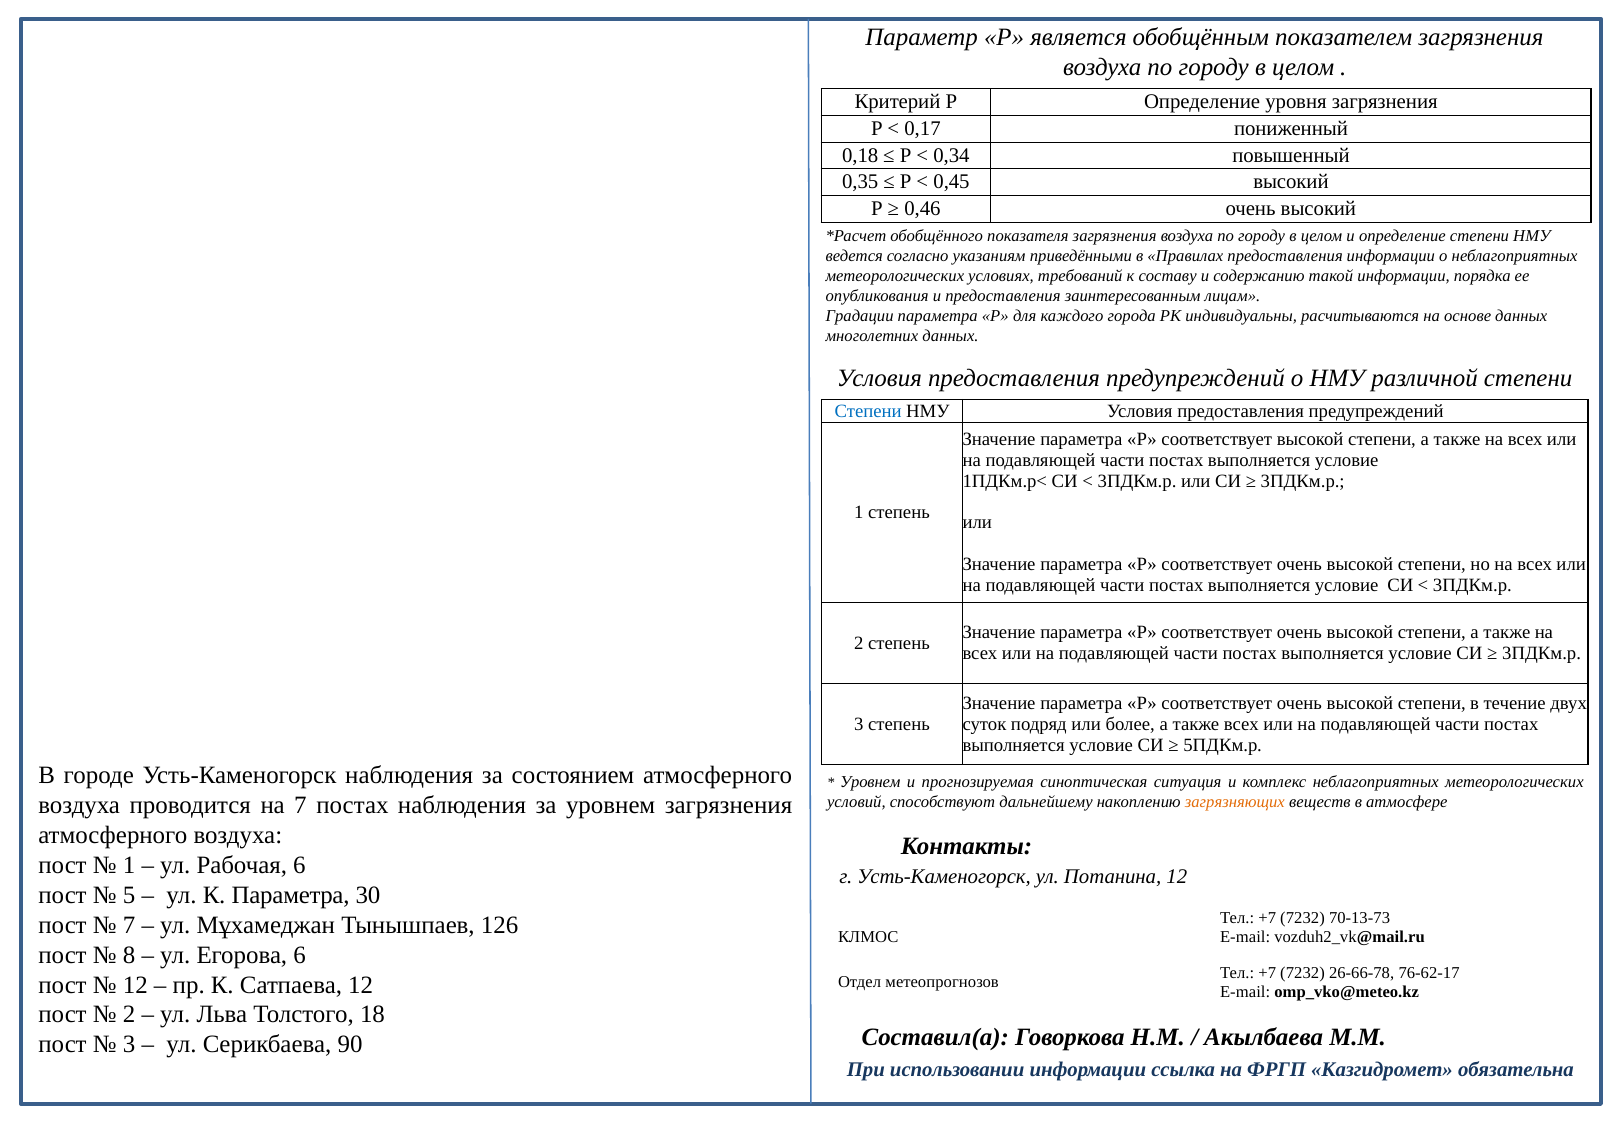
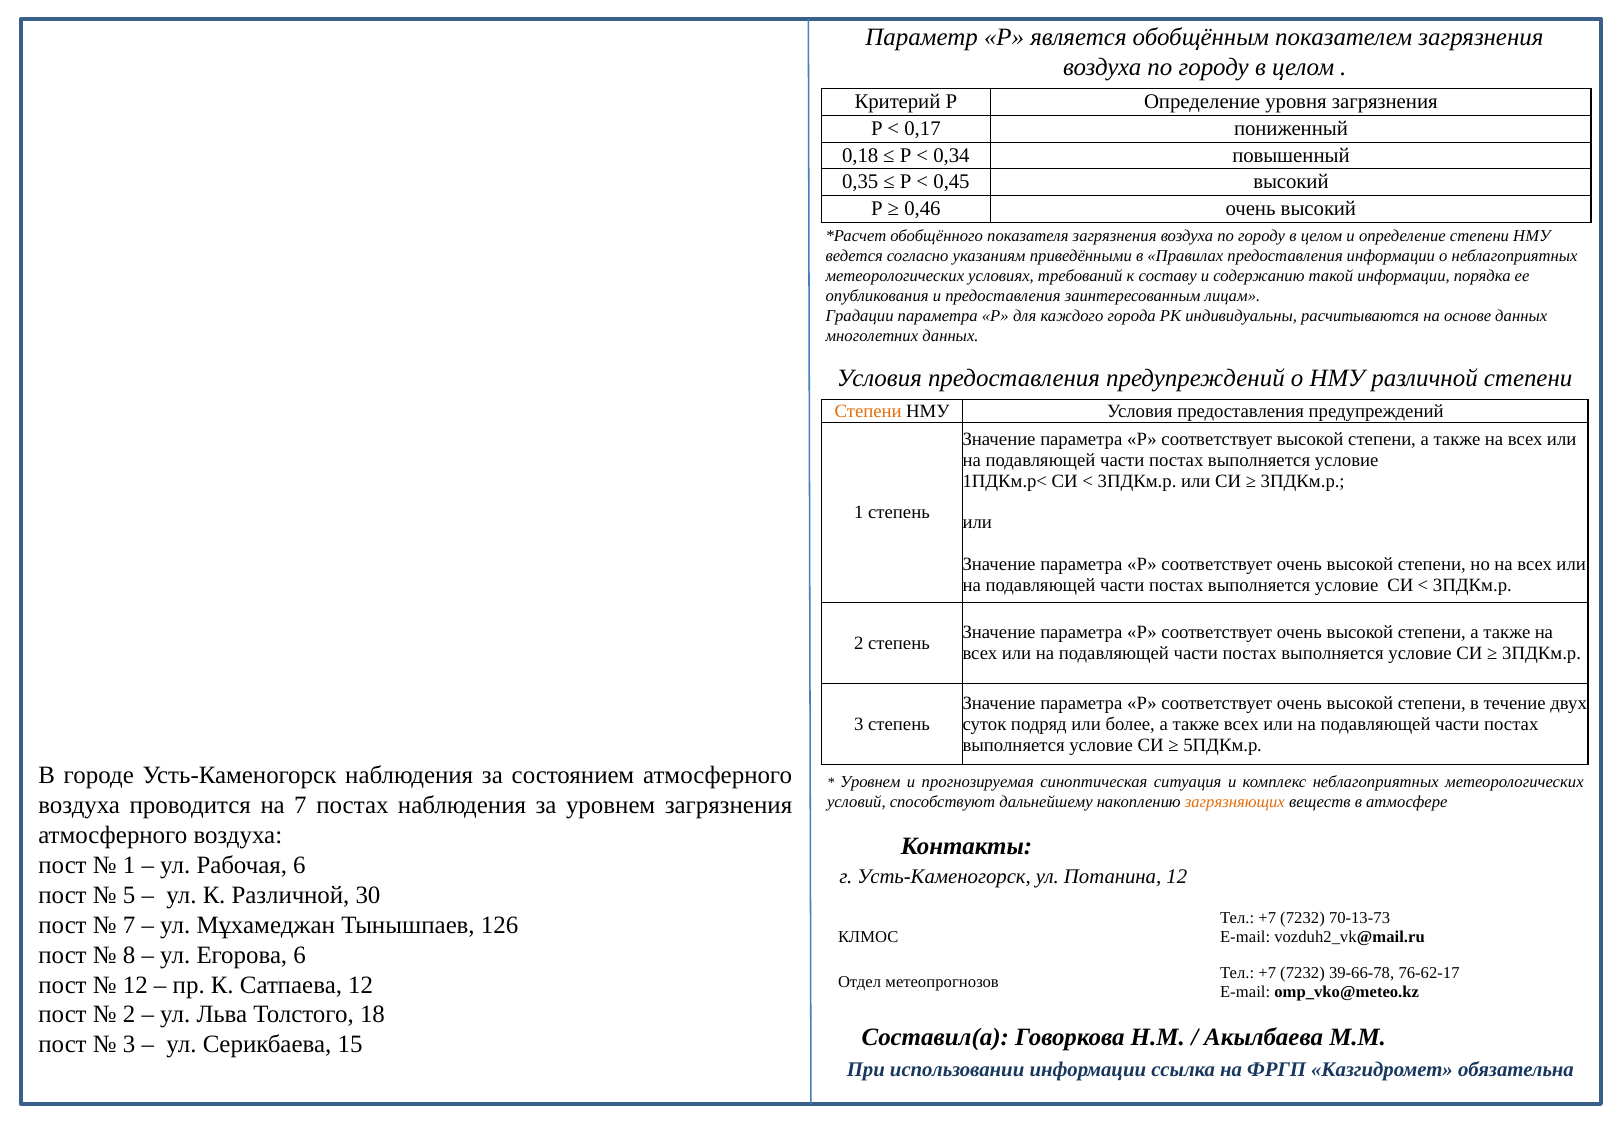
Степени at (868, 411) colour: blue -> orange
К Параметра: Параметра -> Различной
26-66-78: 26-66-78 -> 39-66-78
90: 90 -> 15
